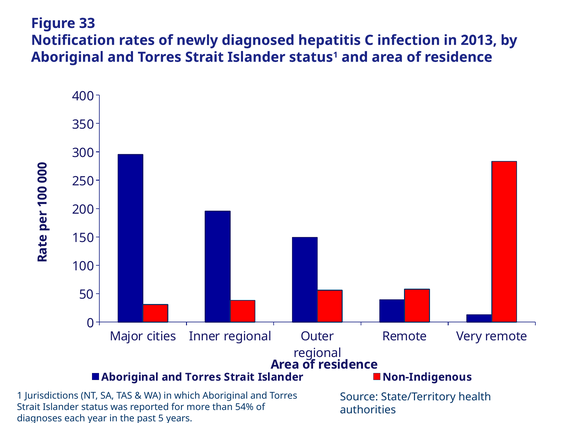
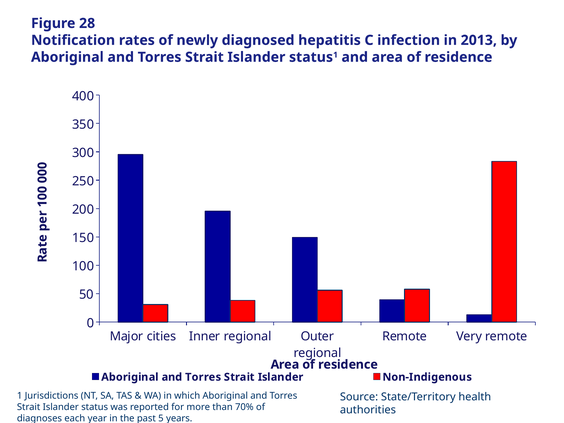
33: 33 -> 28
54%: 54% -> 70%
